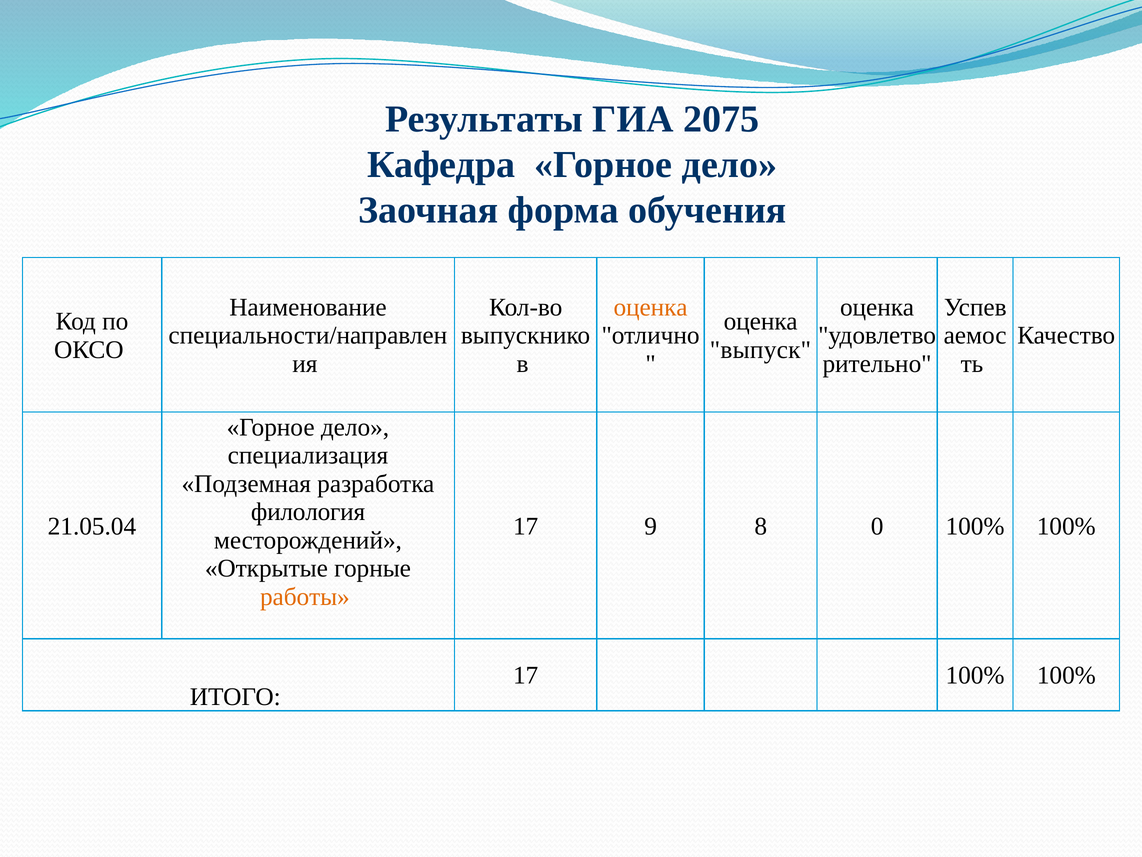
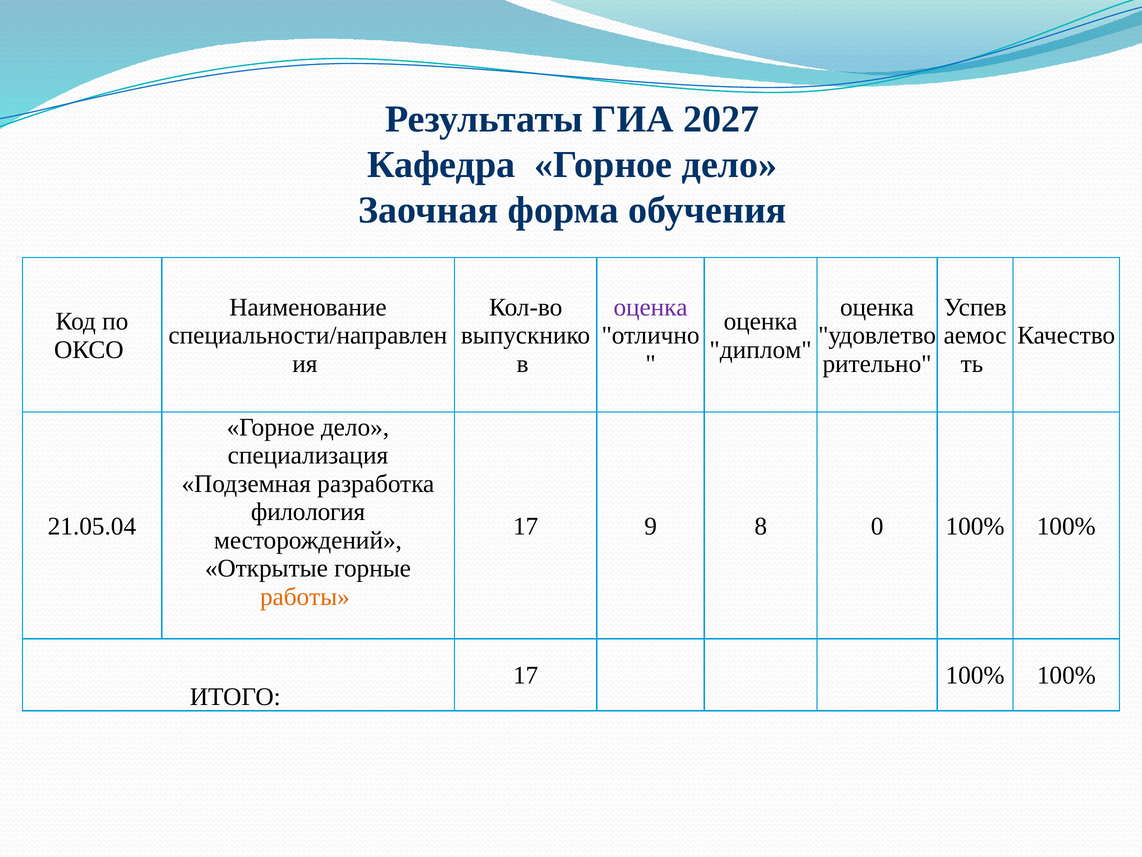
2075: 2075 -> 2027
оценка at (651, 307) colour: orange -> purple
выпуск: выпуск -> диплом
